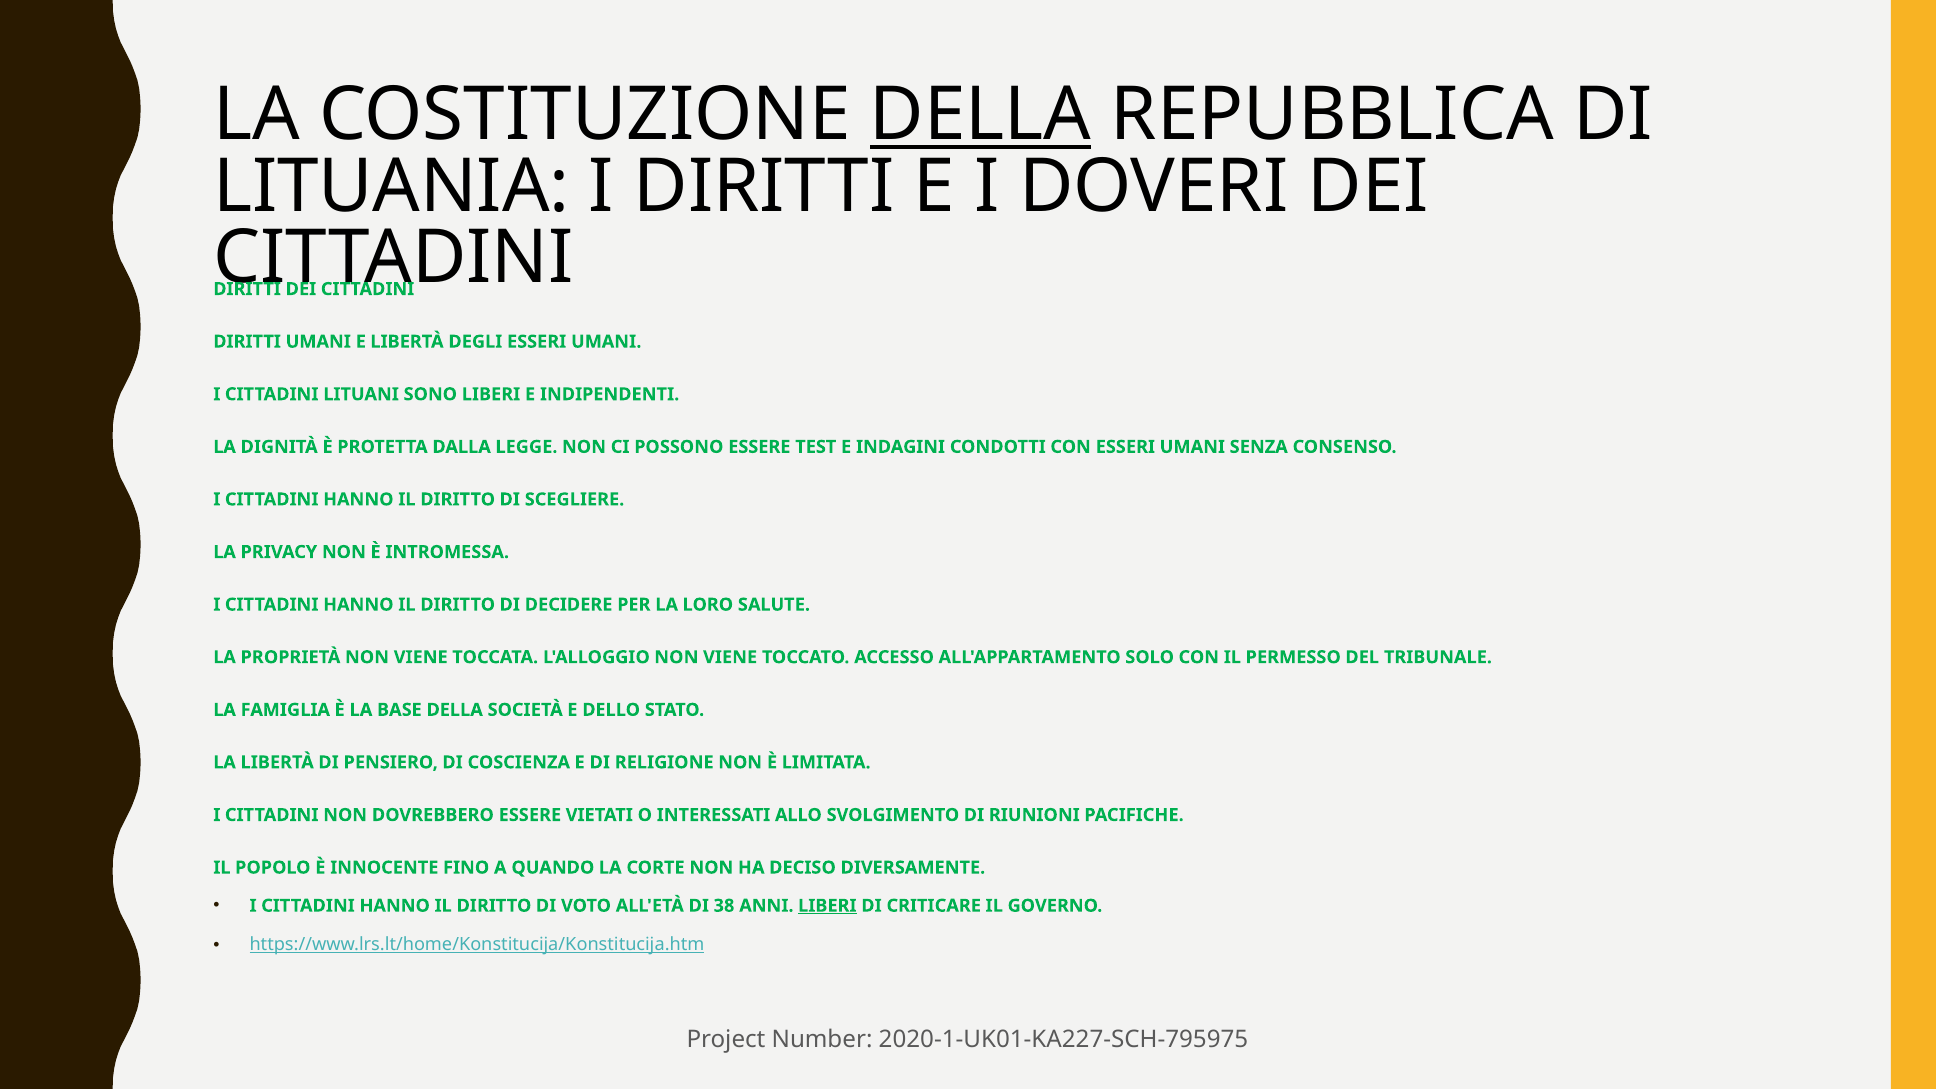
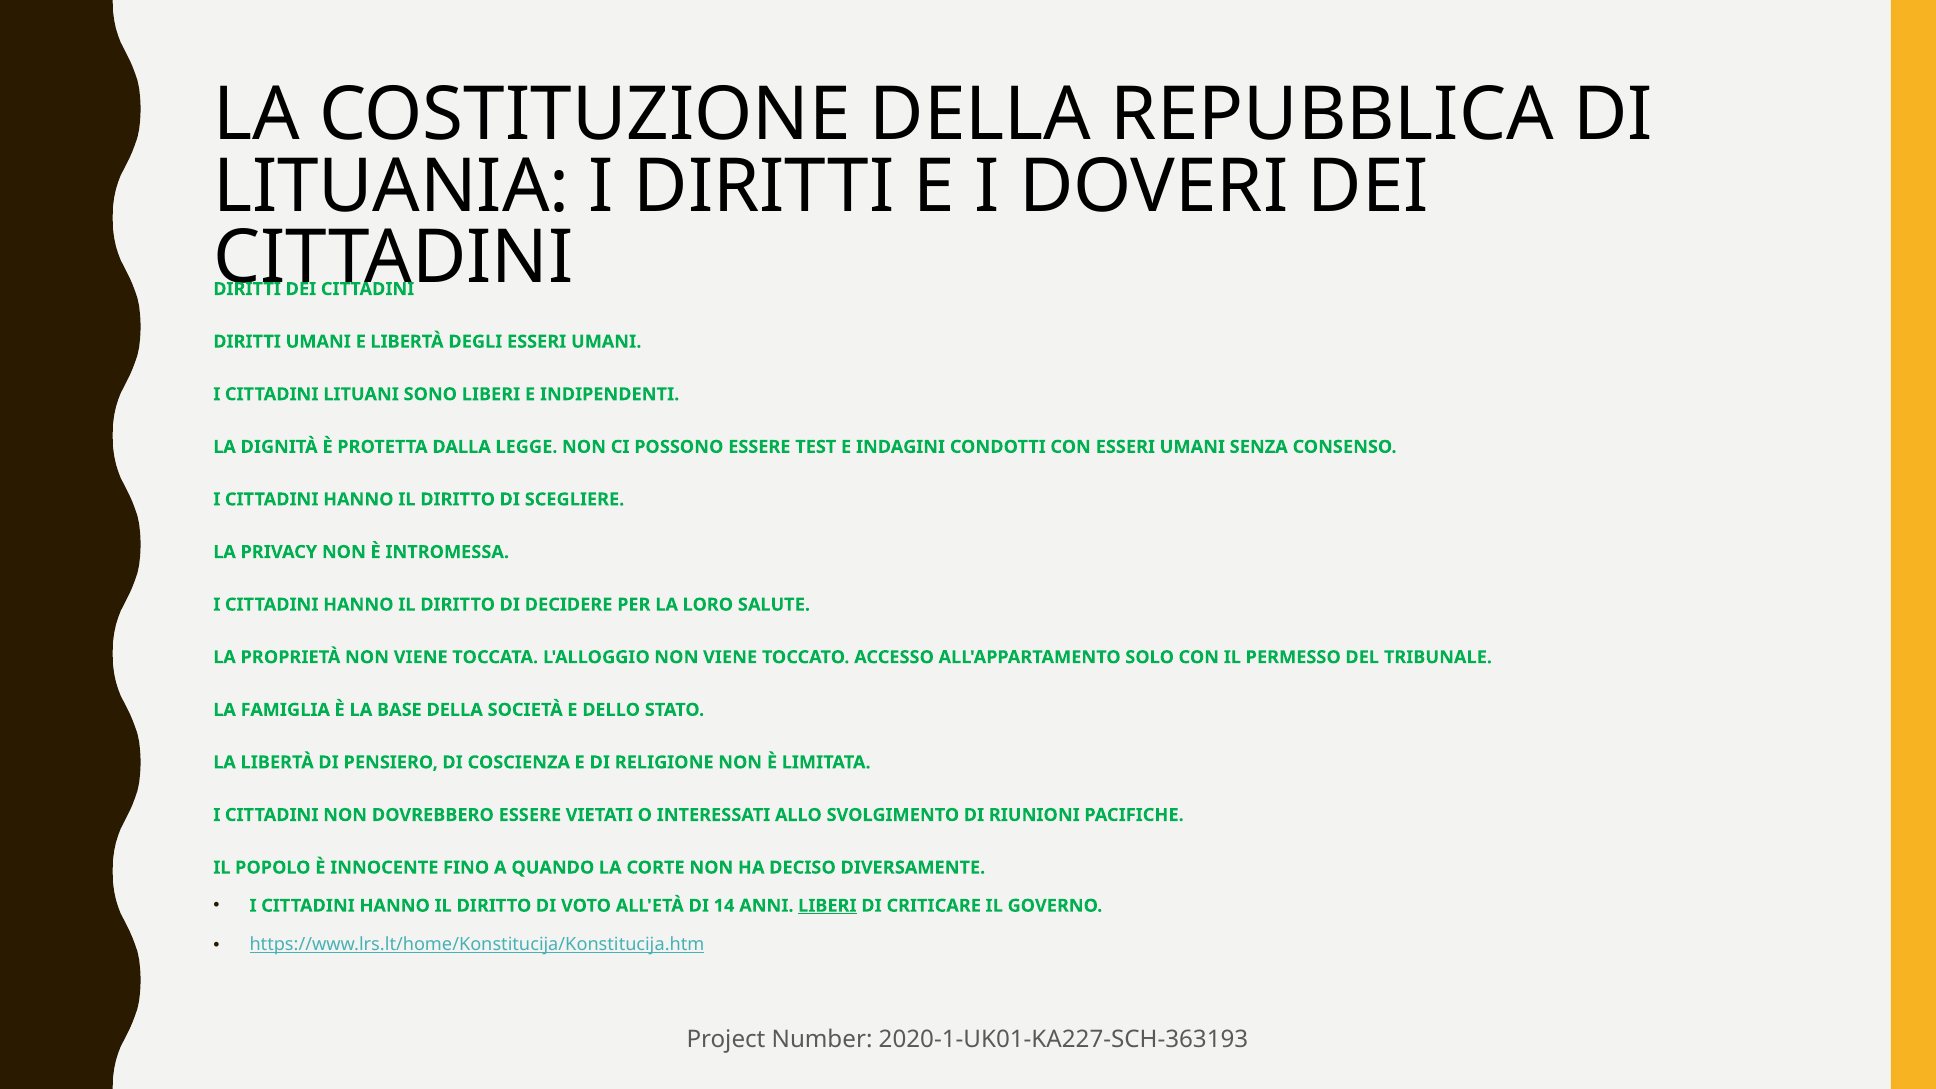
DELLA at (981, 115) underline: present -> none
38: 38 -> 14
2020-1-UK01-KA227-SCH-795975: 2020-1-UK01-KA227-SCH-795975 -> 2020-1-UK01-KA227-SCH-363193
